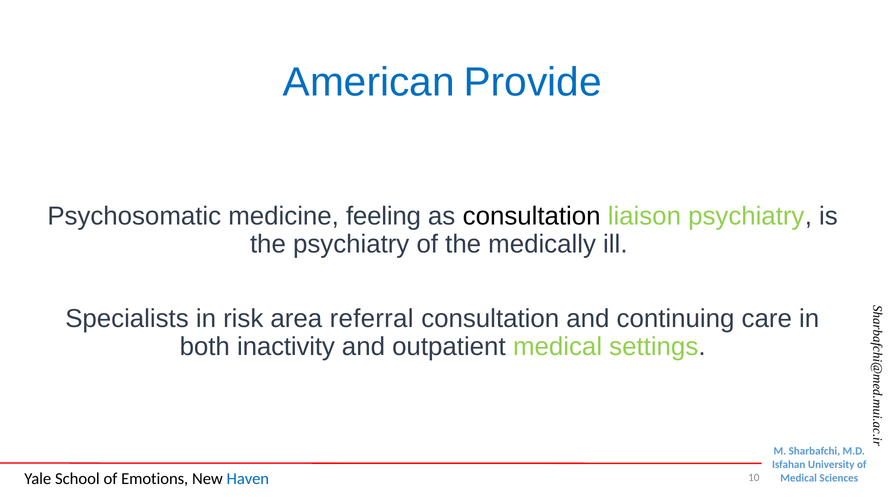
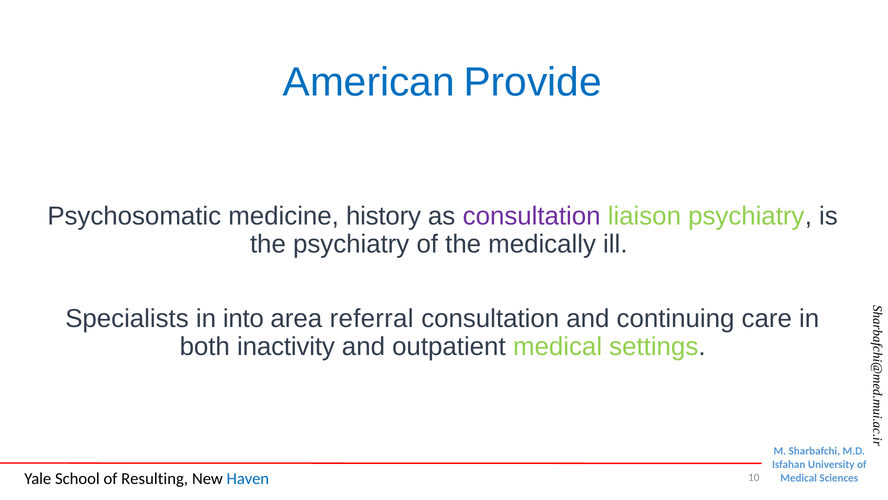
feeling: feeling -> history
consultation at (532, 216) colour: black -> purple
risk: risk -> into
Emotions: Emotions -> Resulting
